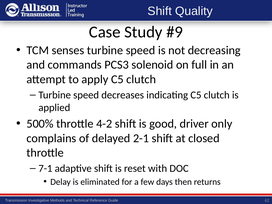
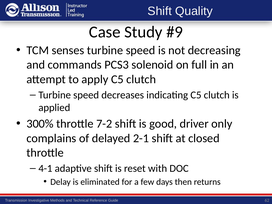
500%: 500% -> 300%
4-2: 4-2 -> 7-2
7-1: 7-1 -> 4-1
